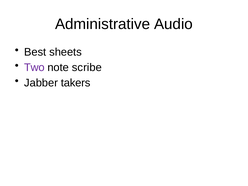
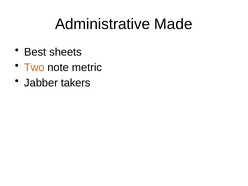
Audio: Audio -> Made
Two colour: purple -> orange
scribe: scribe -> metric
